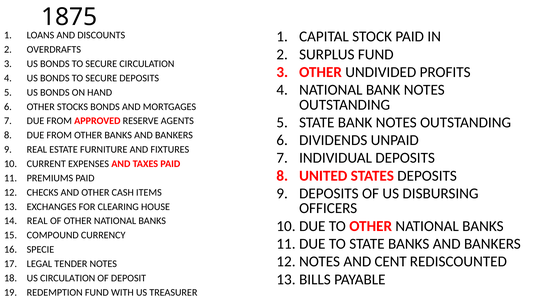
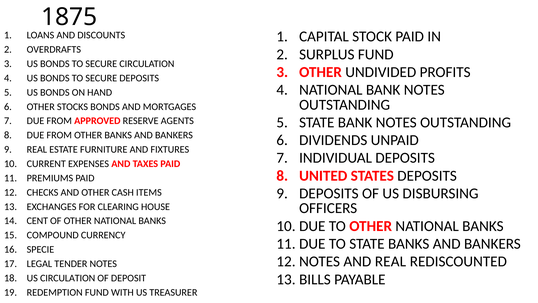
REAL at (37, 221): REAL -> CENT
AND CENT: CENT -> REAL
